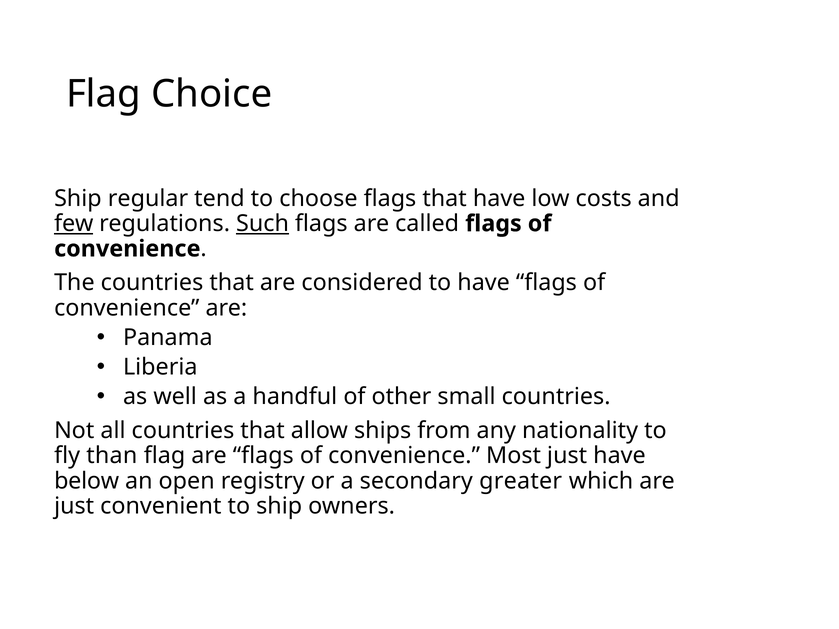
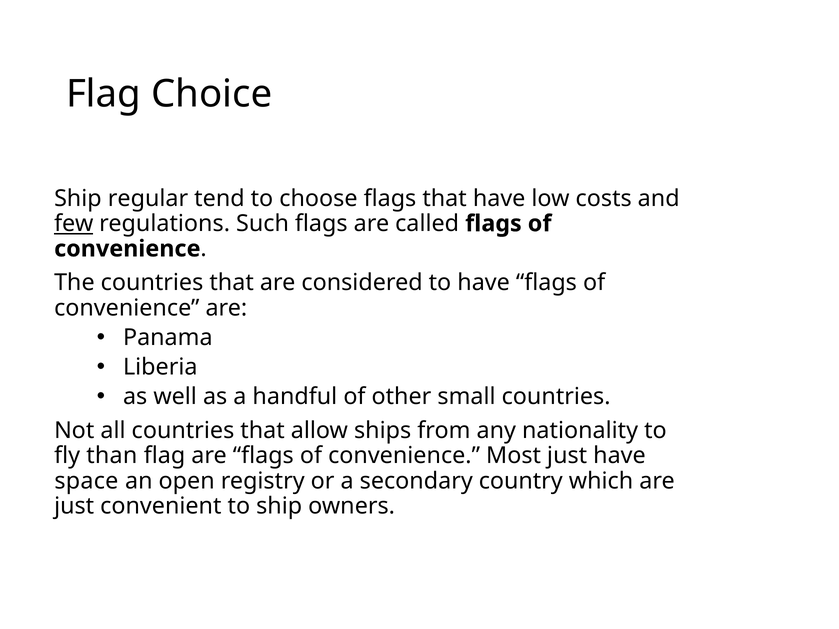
Such underline: present -> none
below: below -> space
greater: greater -> country
